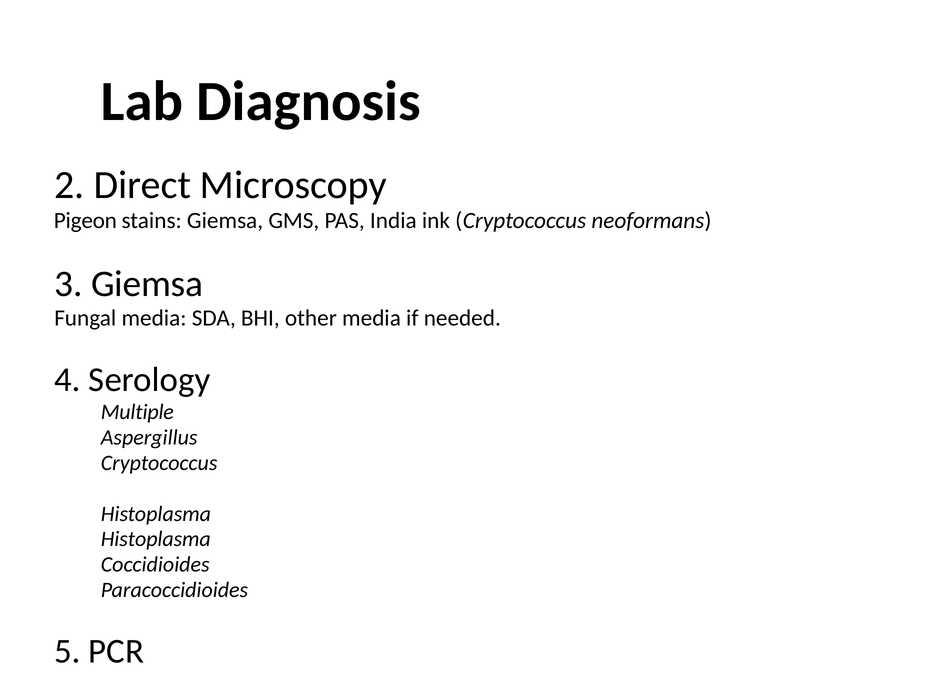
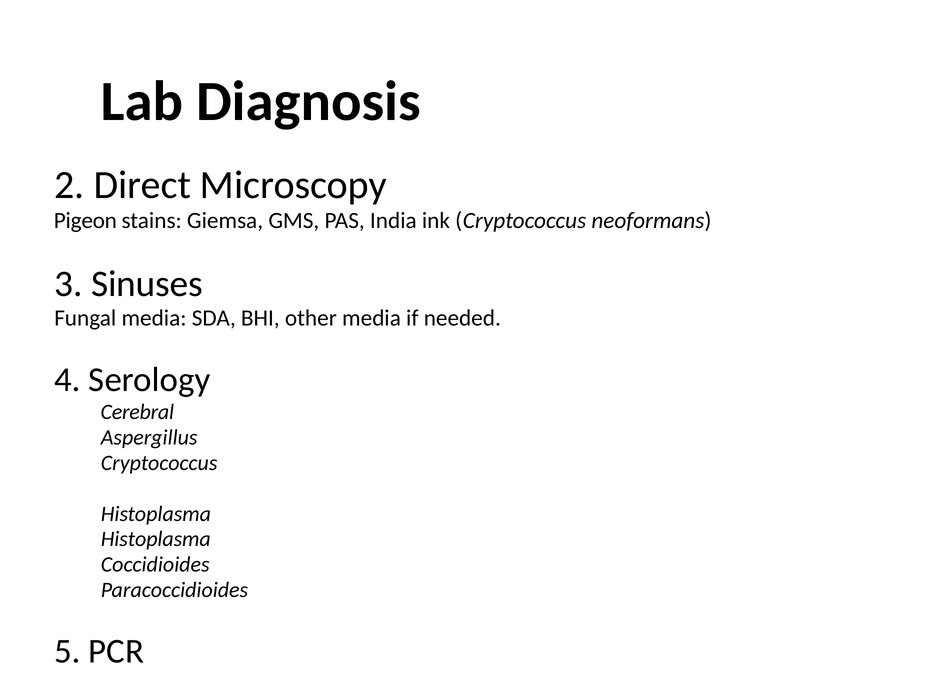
3 Giemsa: Giemsa -> Sinuses
Multiple: Multiple -> Cerebral
